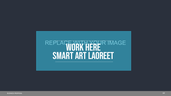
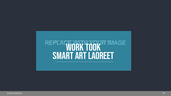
here: here -> took
